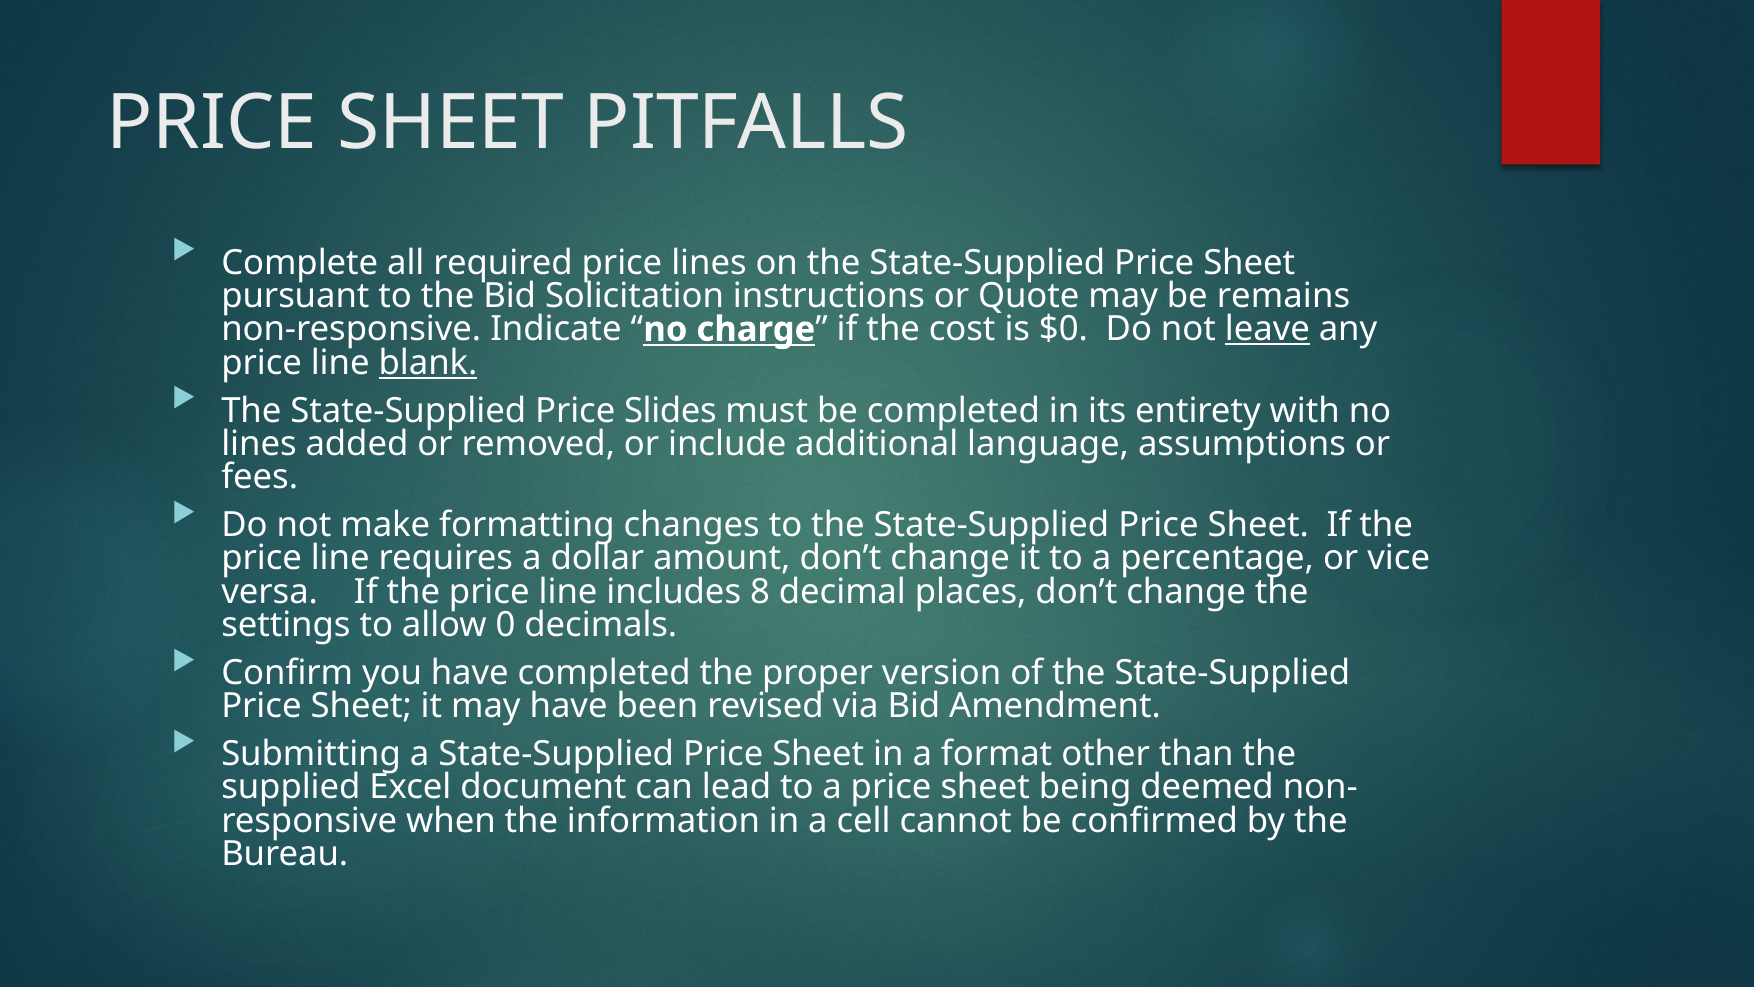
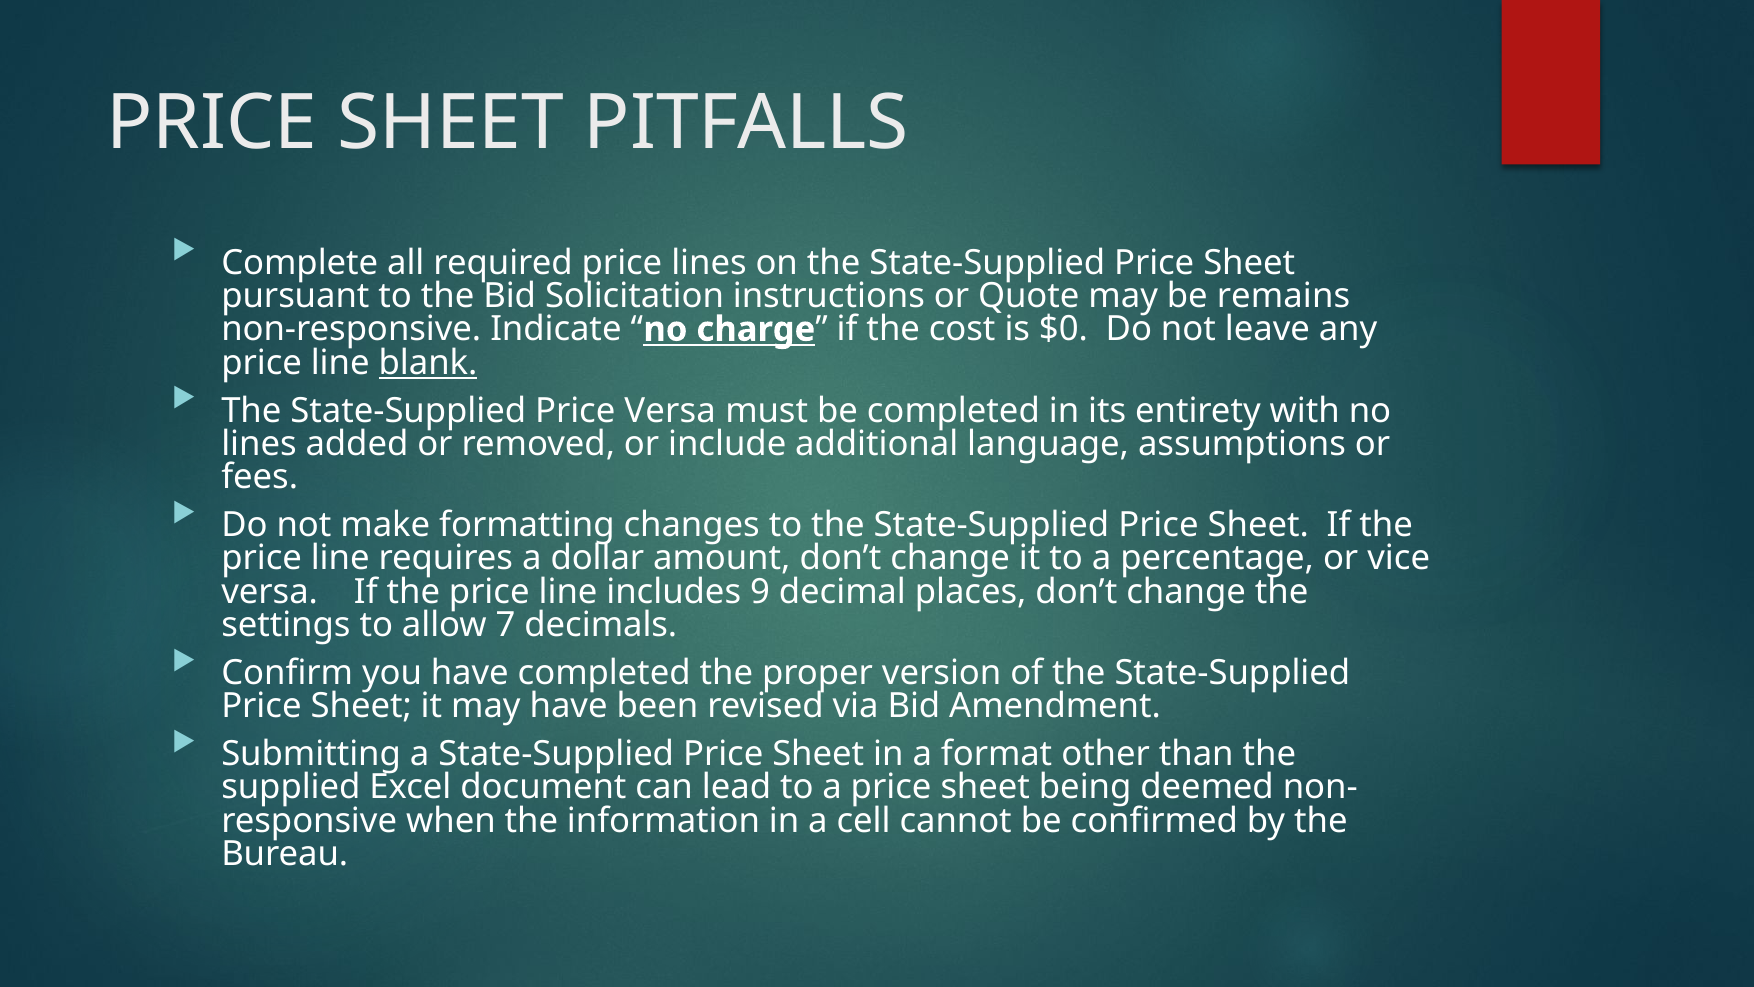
leave underline: present -> none
Price Slides: Slides -> Versa
8: 8 -> 9
0: 0 -> 7
